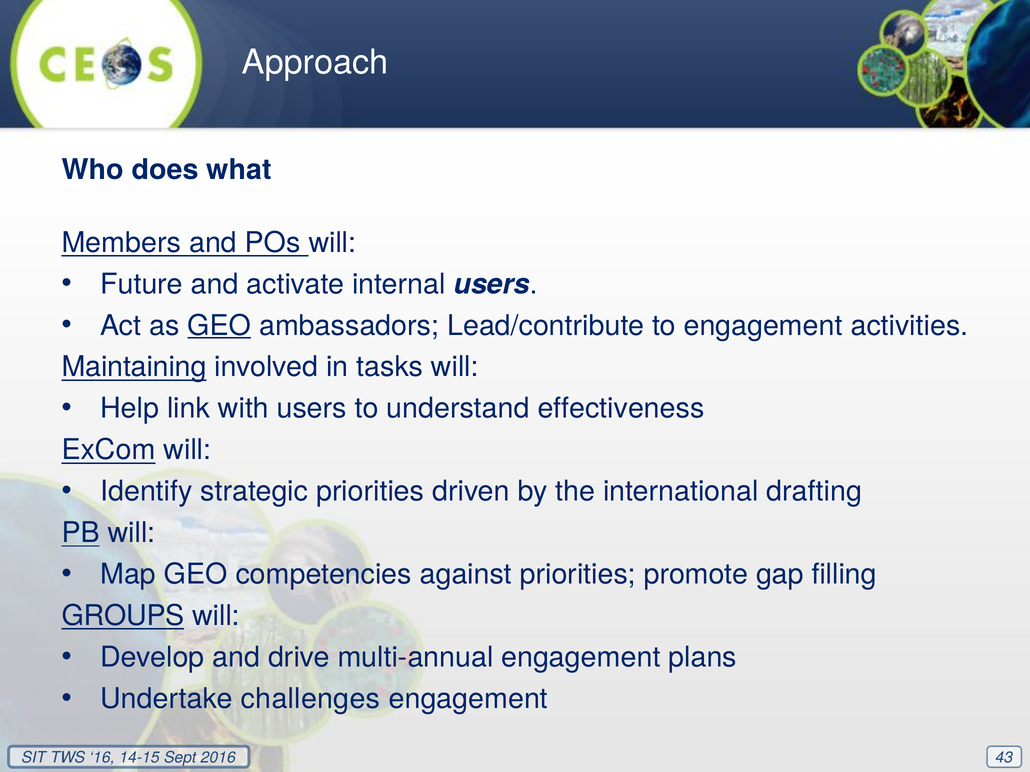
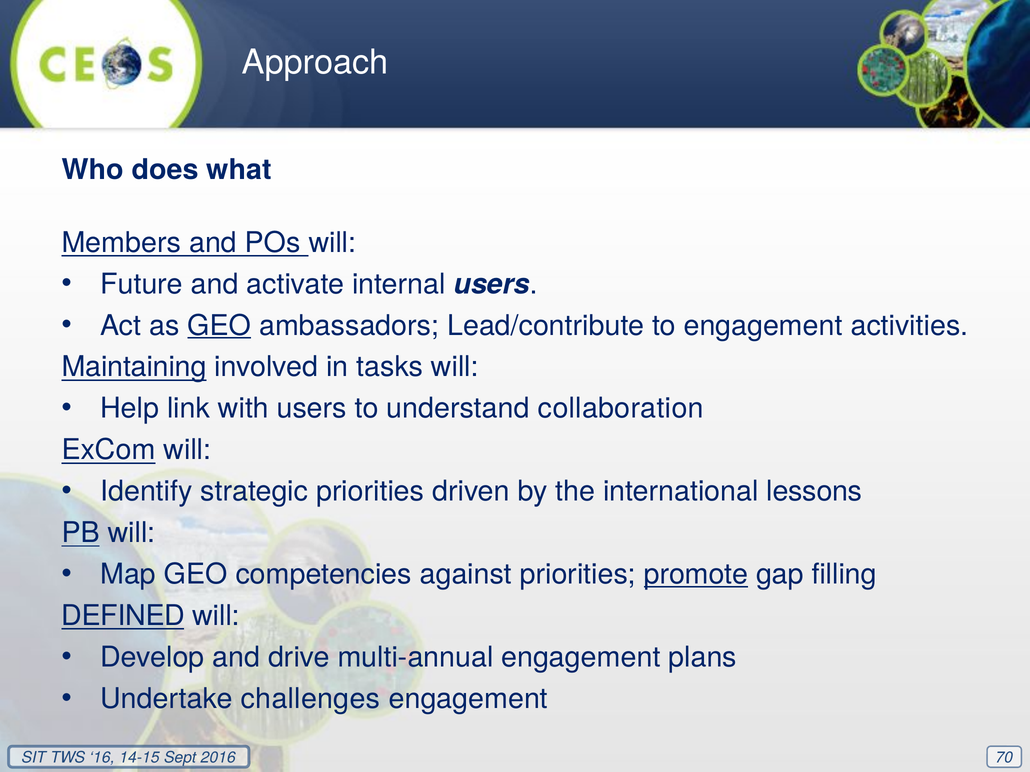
effectiveness: effectiveness -> collaboration
drafting: drafting -> lessons
promote underline: none -> present
GROUPS: GROUPS -> DEFINED
43: 43 -> 70
